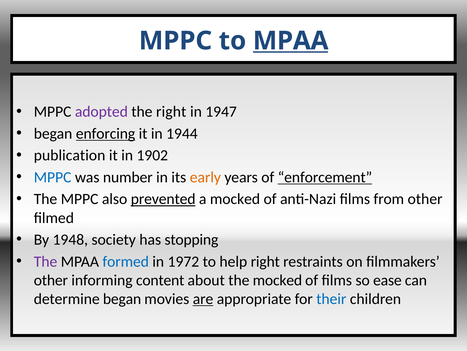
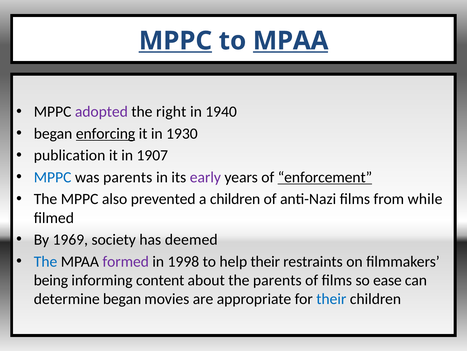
MPPC at (175, 41) underline: none -> present
1947: 1947 -> 1940
1944: 1944 -> 1930
1902: 1902 -> 1907
was number: number -> parents
early colour: orange -> purple
prevented underline: present -> none
a mocked: mocked -> children
from other: other -> while
1948: 1948 -> 1969
stopping: stopping -> deemed
The at (46, 261) colour: purple -> blue
formed colour: blue -> purple
1972: 1972 -> 1998
help right: right -> their
other at (51, 280): other -> being
the mocked: mocked -> parents
are underline: present -> none
